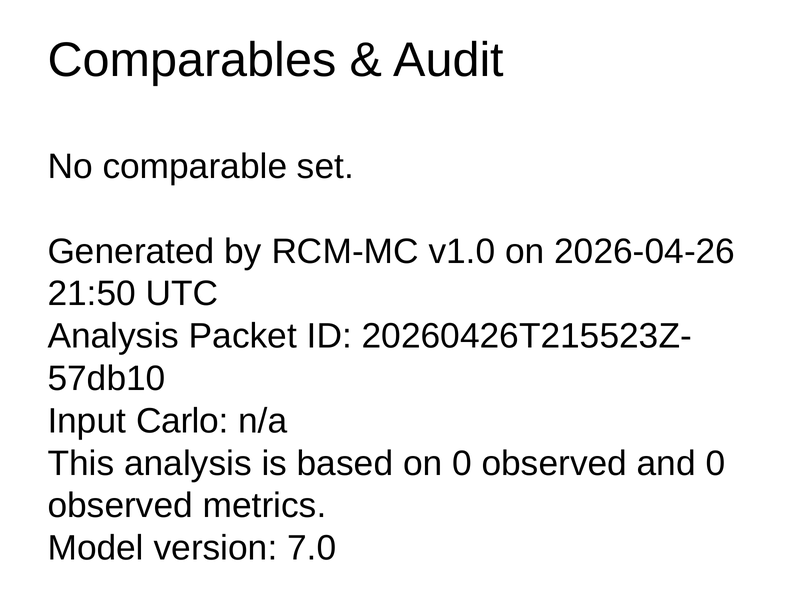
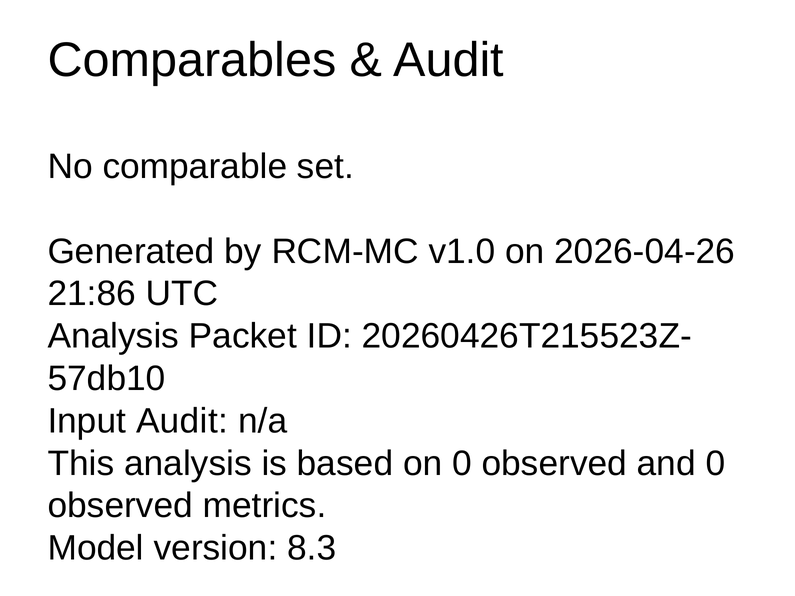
21:50: 21:50 -> 21:86
Input Carlo: Carlo -> Audit
7.0: 7.0 -> 8.3
